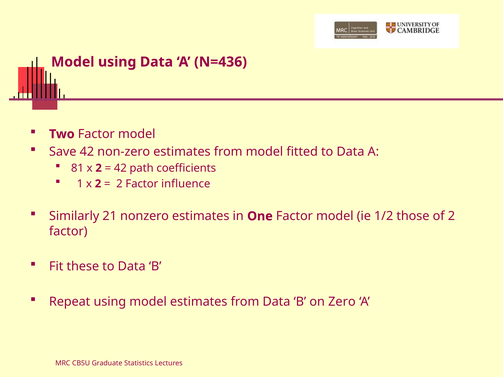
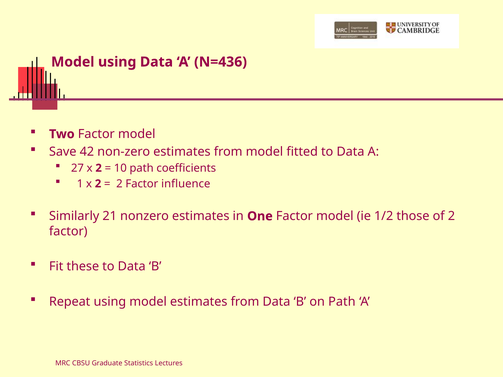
81: 81 -> 27
42 at (120, 168): 42 -> 10
on Zero: Zero -> Path
